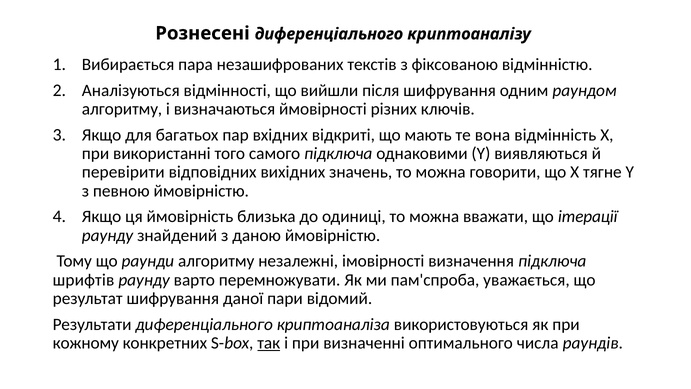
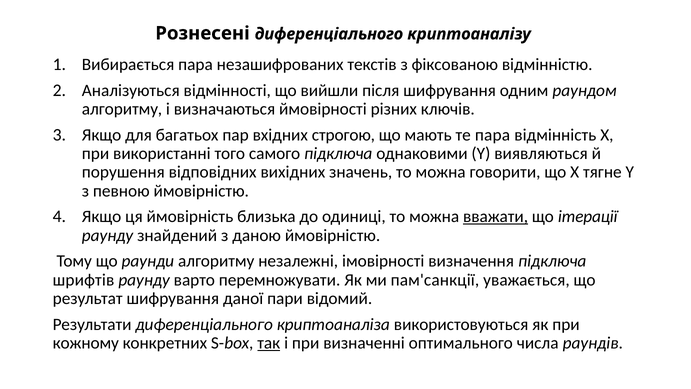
відкриті: відкриті -> строгою
те вона: вона -> пара
перевірити: перевірити -> порушення
вважати underline: none -> present
пам'спроба: пам'спроба -> пам'санкції
